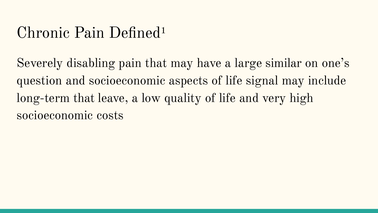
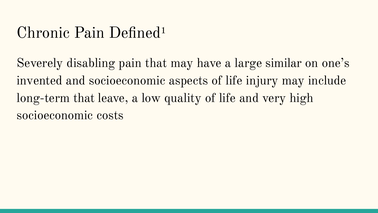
question: question -> invented
signal: signal -> injury
